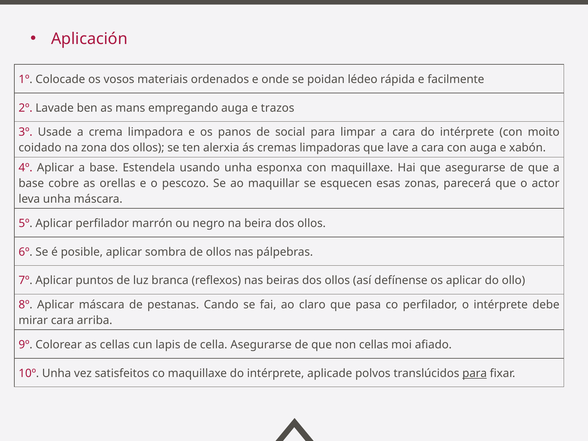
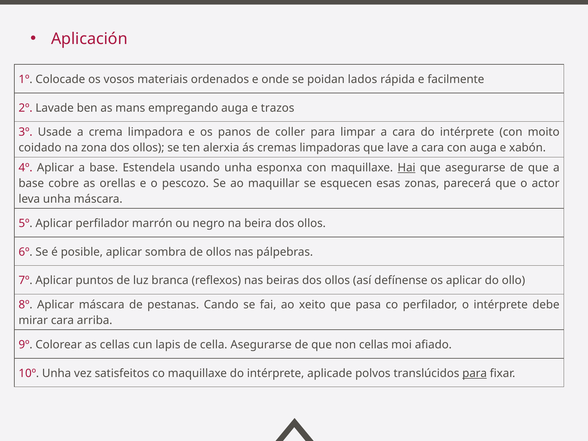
lédeo: lédeo -> lados
social: social -> coller
Hai underline: none -> present
claro: claro -> xeito
